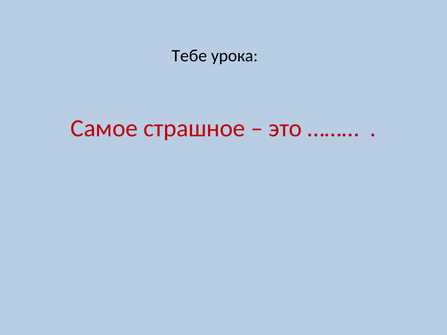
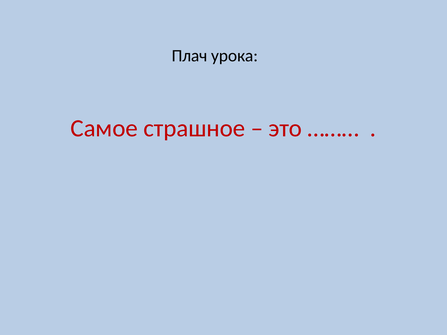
Тебе: Тебе -> Плач
